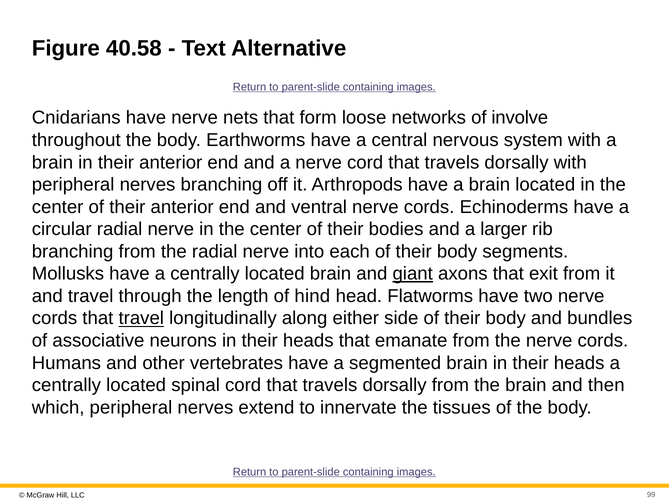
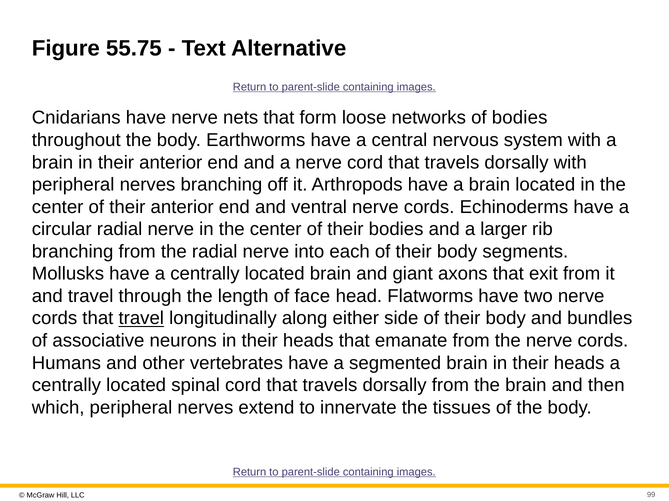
40.58: 40.58 -> 55.75
of involve: involve -> bodies
giant underline: present -> none
hind: hind -> face
